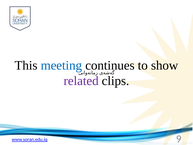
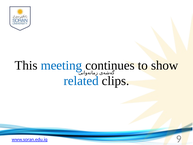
related colour: purple -> blue
